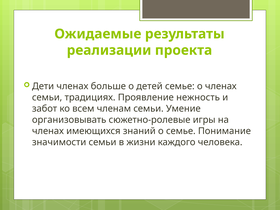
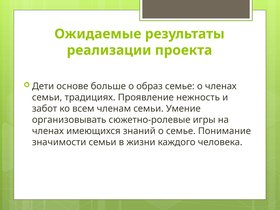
Дети членах: членах -> основе
детей: детей -> образ
